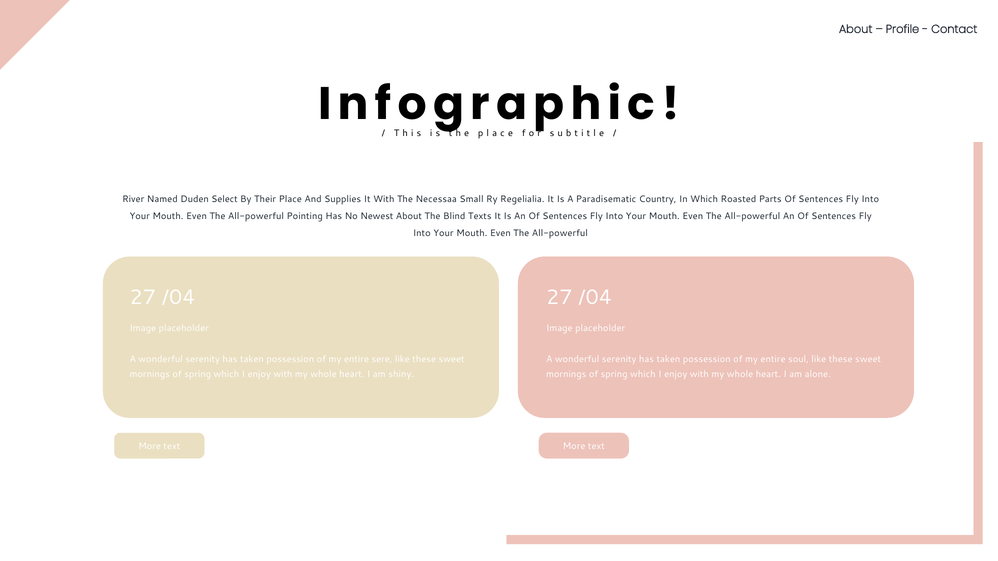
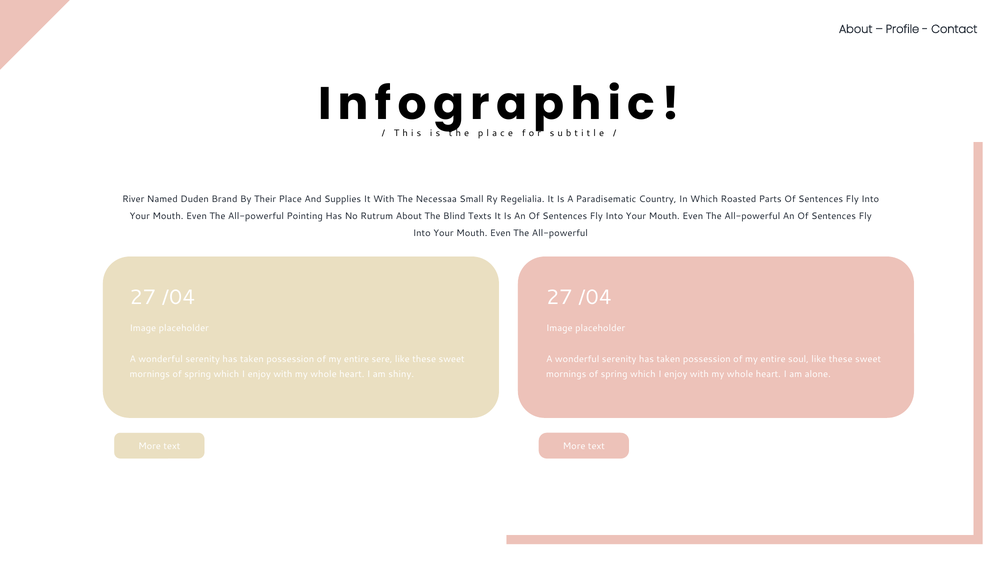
Select: Select -> Brand
Newest: Newest -> Rutrum
